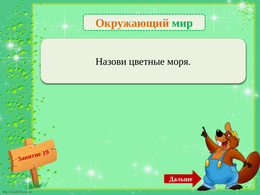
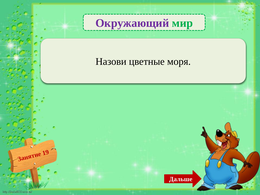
Окружающий colour: orange -> purple
